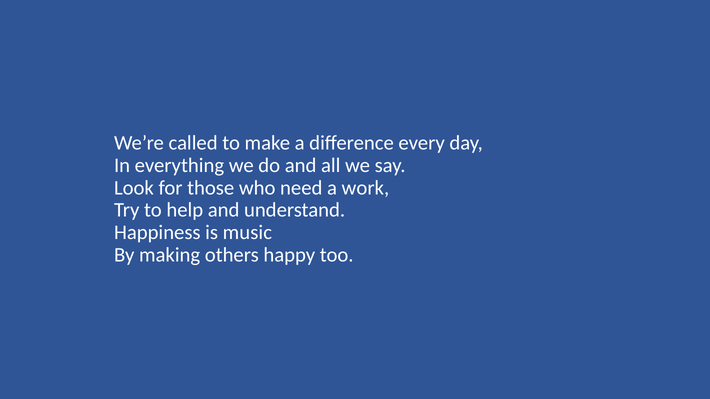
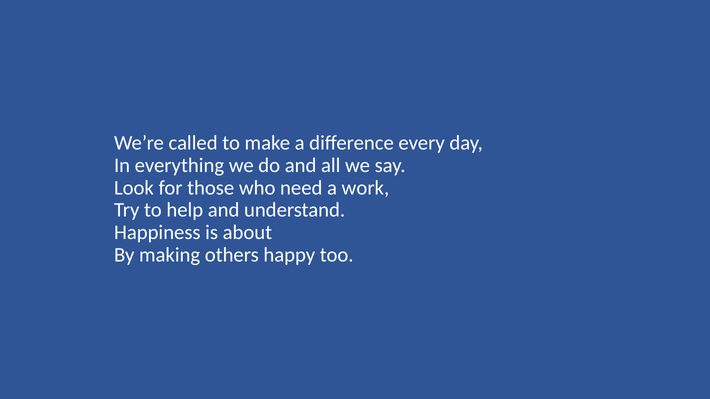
music: music -> about
